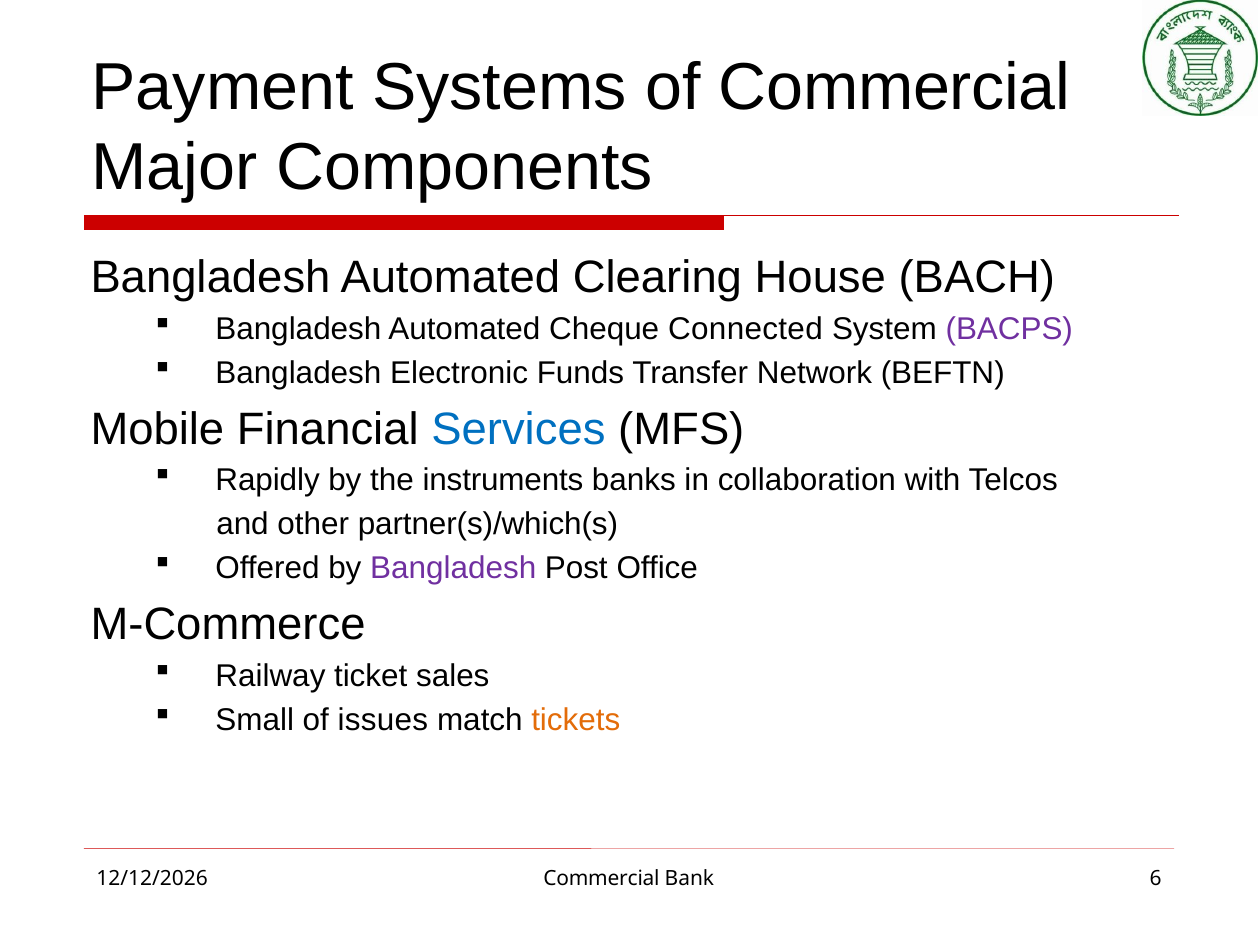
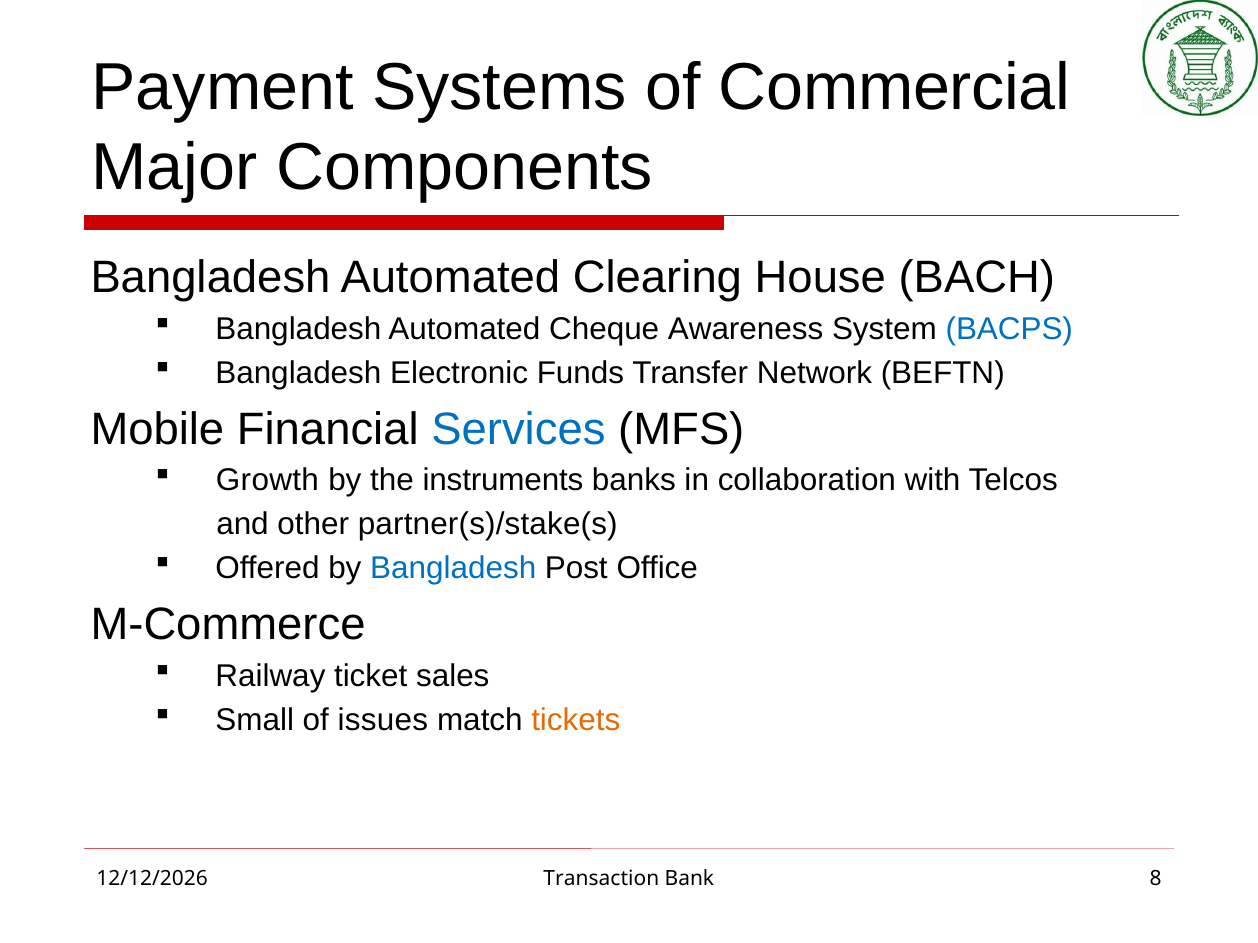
Connected: Connected -> Awareness
BACPS colour: purple -> blue
Rapidly: Rapidly -> Growth
partner(s)/which(s: partner(s)/which(s -> partner(s)/stake(s
Bangladesh at (453, 569) colour: purple -> blue
Commercial at (602, 880): Commercial -> Transaction
6: 6 -> 8
